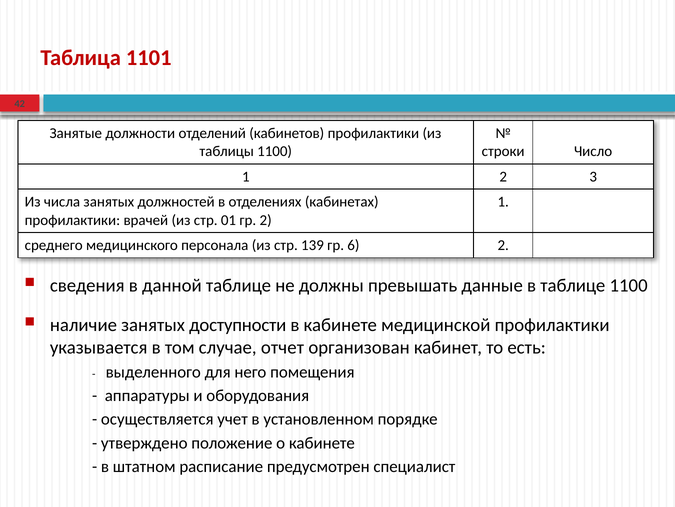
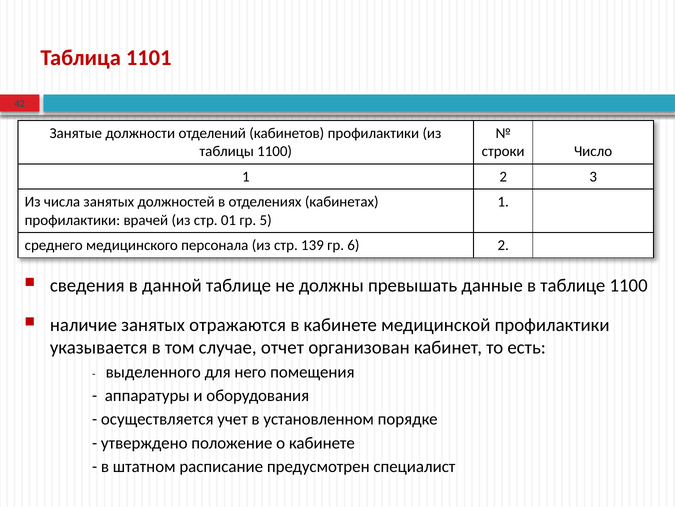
гр 2: 2 -> 5
доступности: доступности -> отражаются
